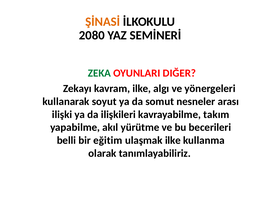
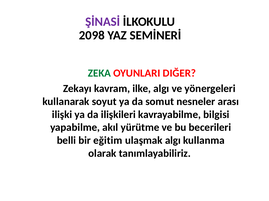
ŞİNASİ colour: orange -> purple
2080: 2080 -> 2098
takım: takım -> bilgisi
ulaşmak ilke: ilke -> algı
